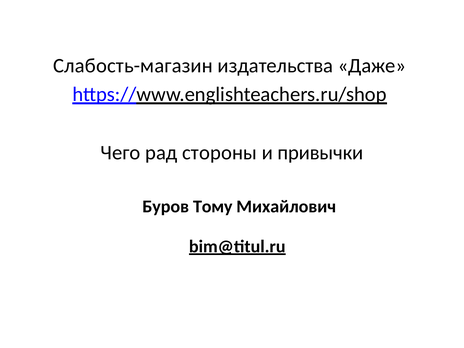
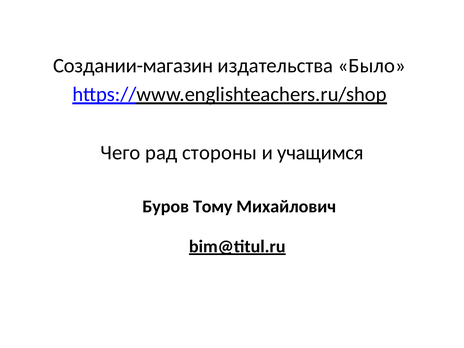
Слабость-магазин: Слабость-магазин -> Создании-магазин
Даже: Даже -> Было
привычки: привычки -> учащимся
